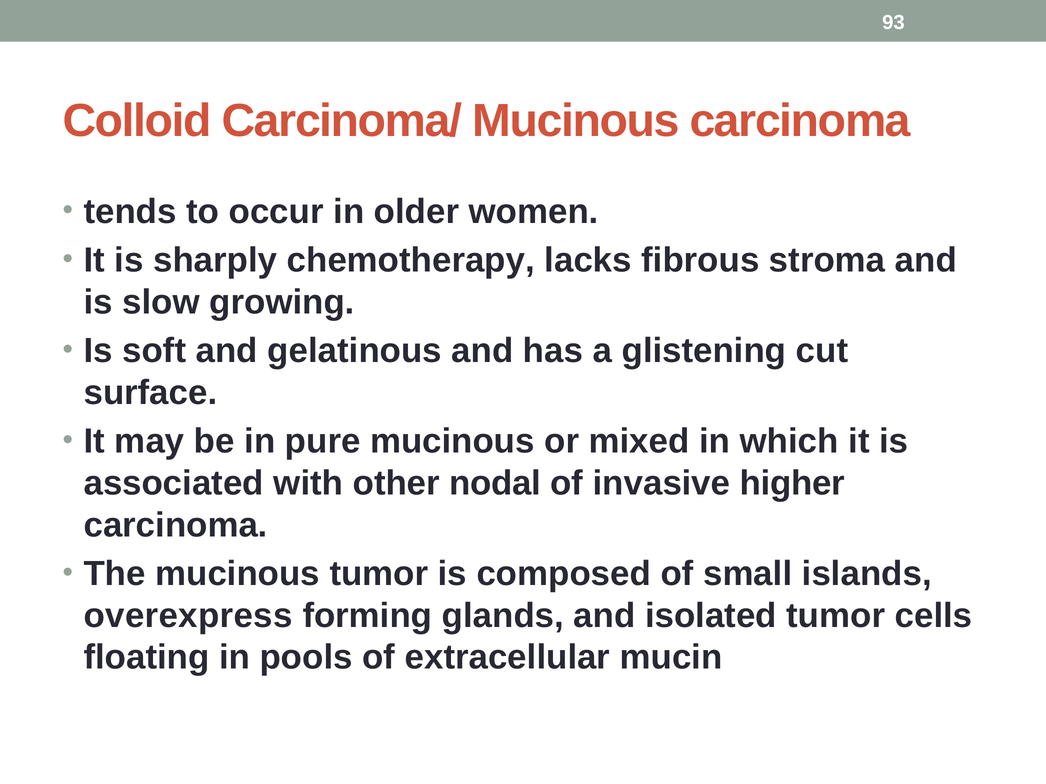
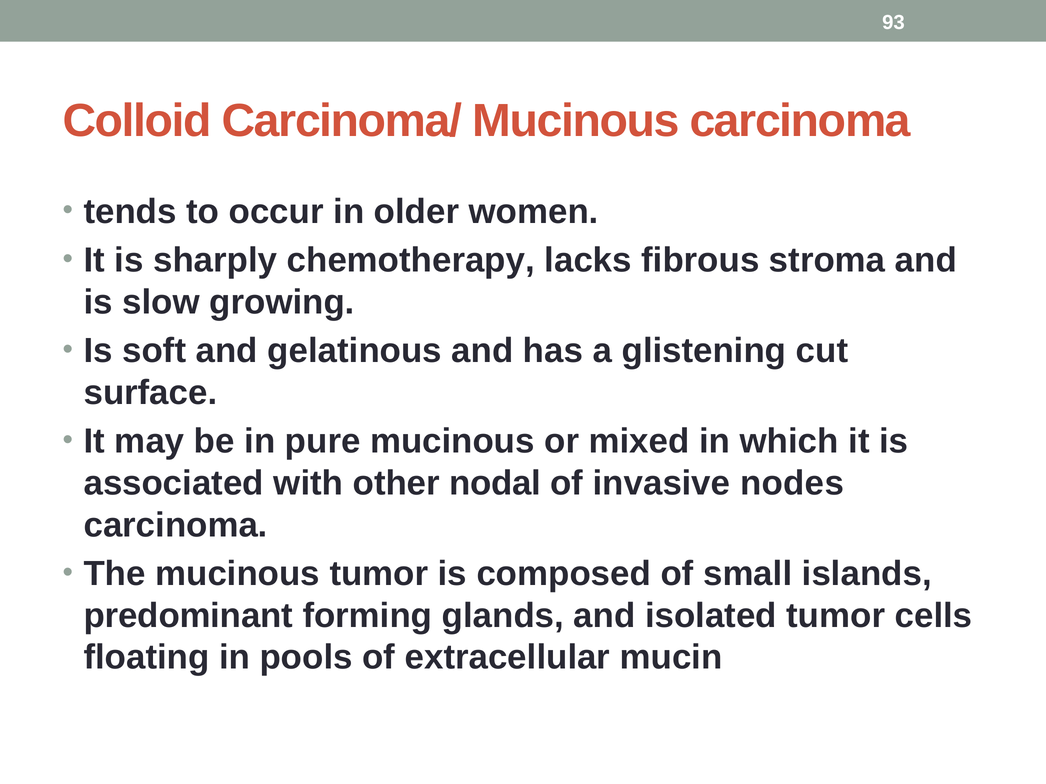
higher: higher -> nodes
overexpress: overexpress -> predominant
